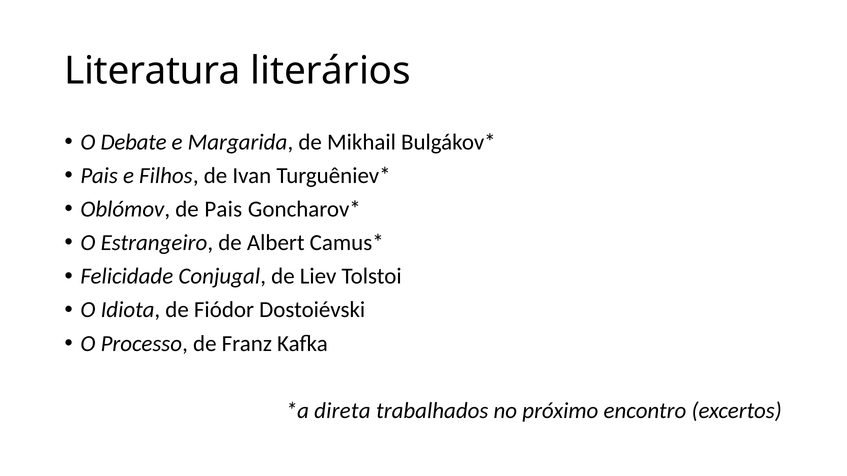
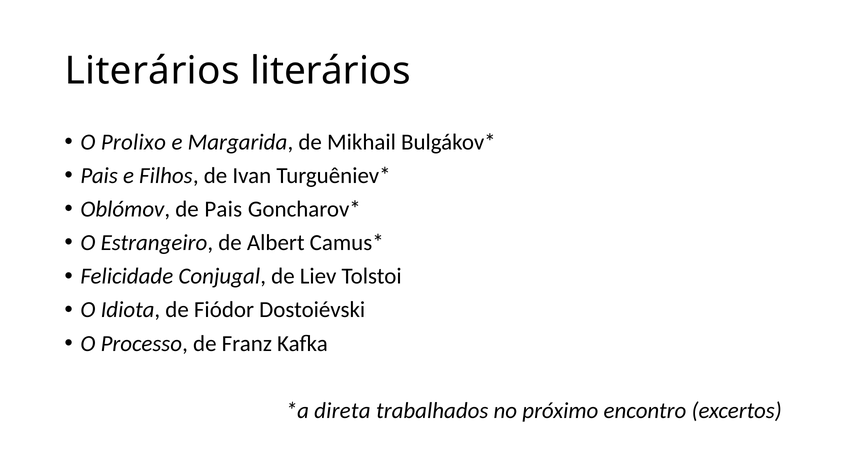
Literatura at (152, 71): Literatura -> Literários
Debate: Debate -> Prolixo
